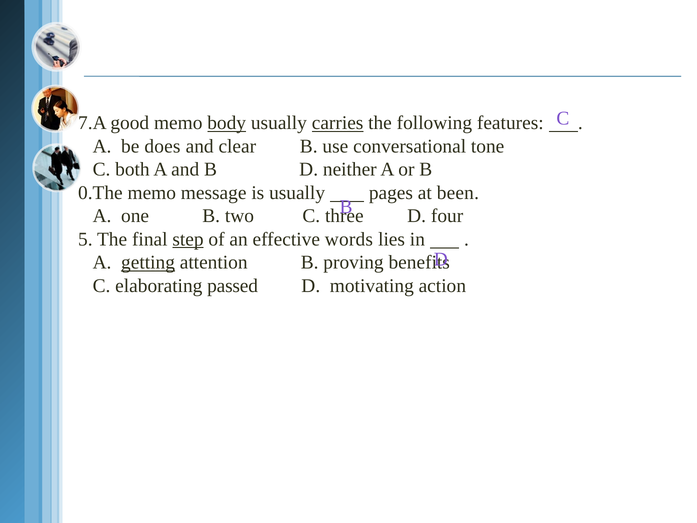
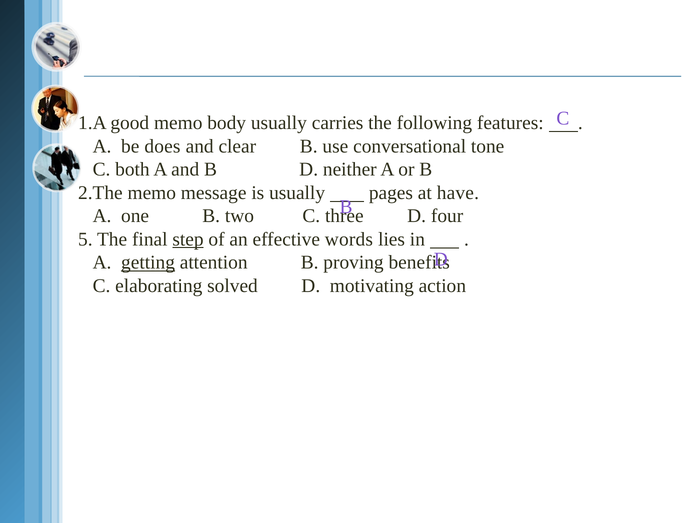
7.A: 7.A -> 1.A
body underline: present -> none
carries underline: present -> none
0.The: 0.The -> 2.The
been: been -> have
passed: passed -> solved
